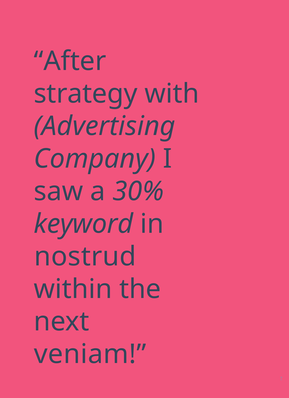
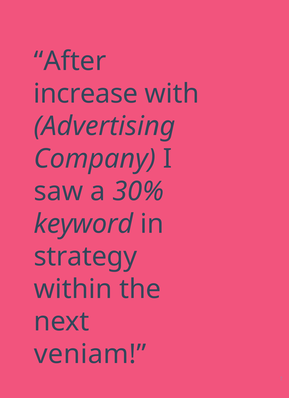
strategy: strategy -> increase
nostrud: nostrud -> strategy
